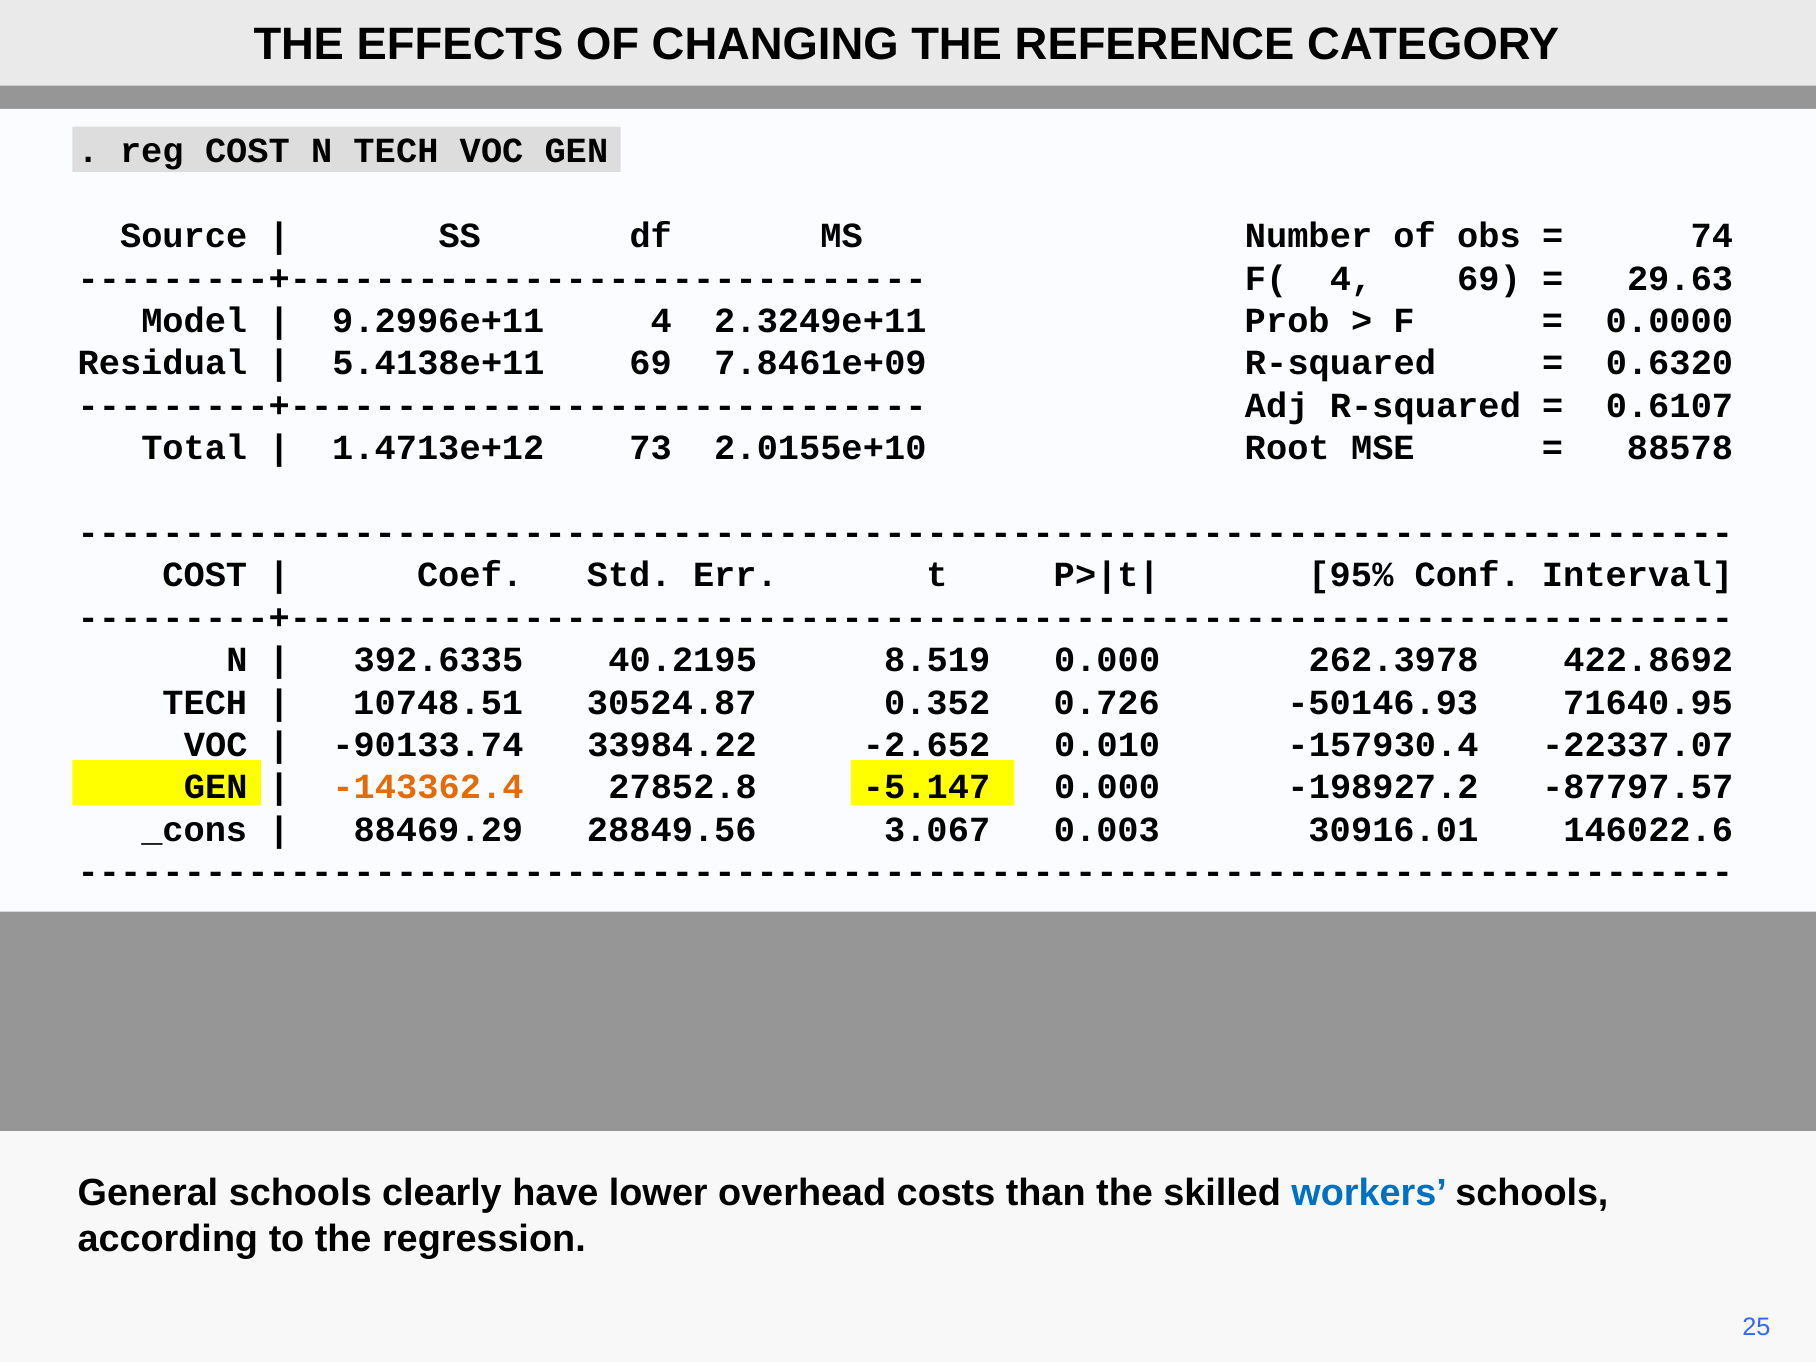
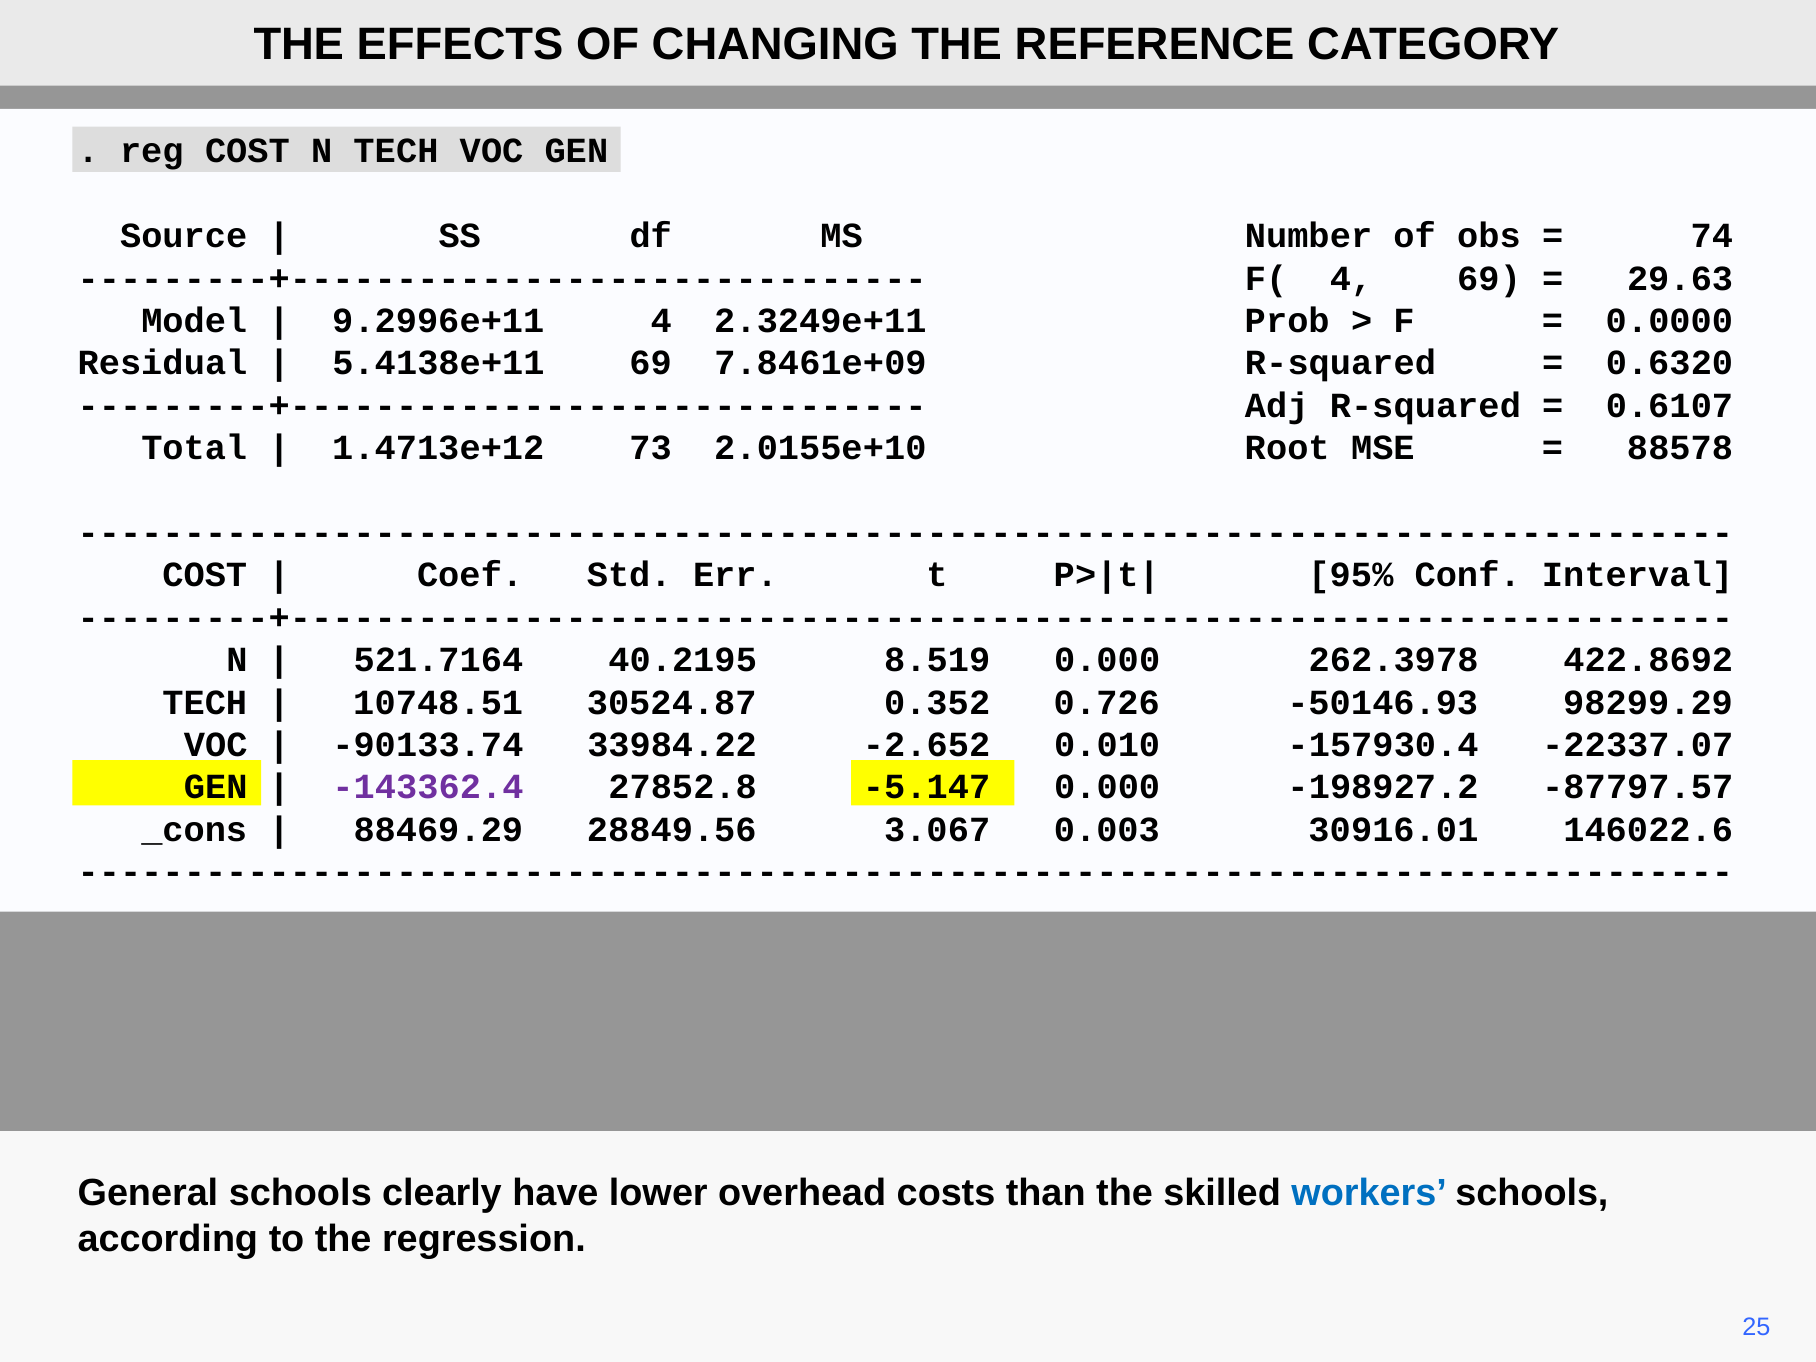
392.6335: 392.6335 -> 521.7164
71640.95: 71640.95 -> 98299.29
-143362.4 colour: orange -> purple
